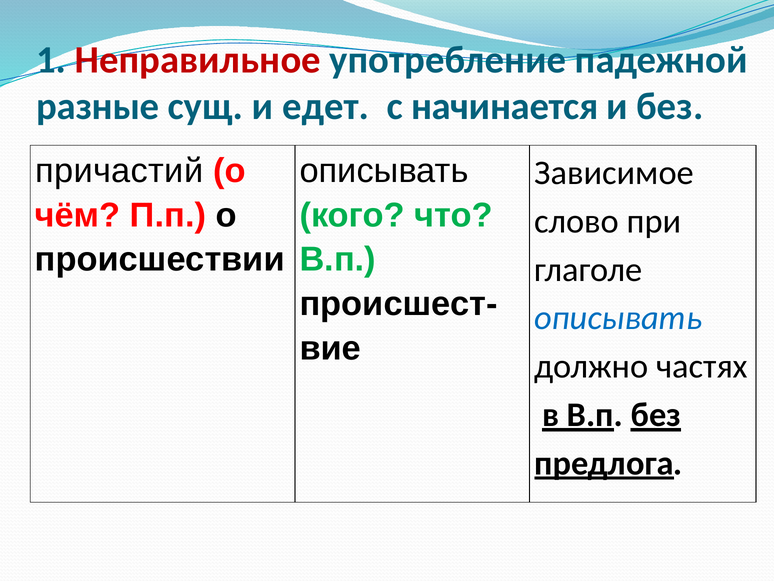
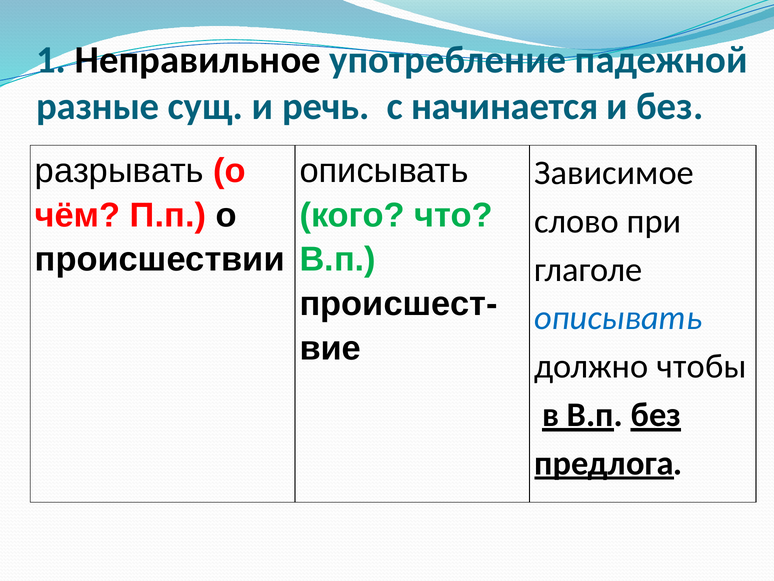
Неправильное colour: red -> black
едет: едет -> речь
причастий: причастий -> разрывать
частях: частях -> чтобы
